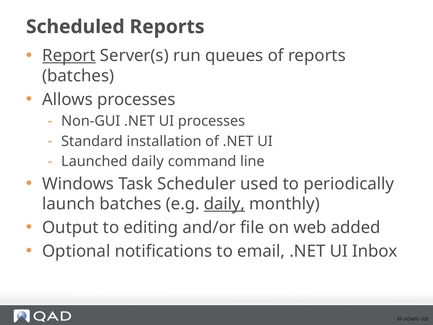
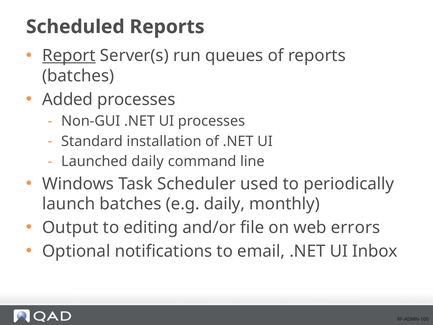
Allows: Allows -> Added
daily at (224, 204) underline: present -> none
added: added -> errors
